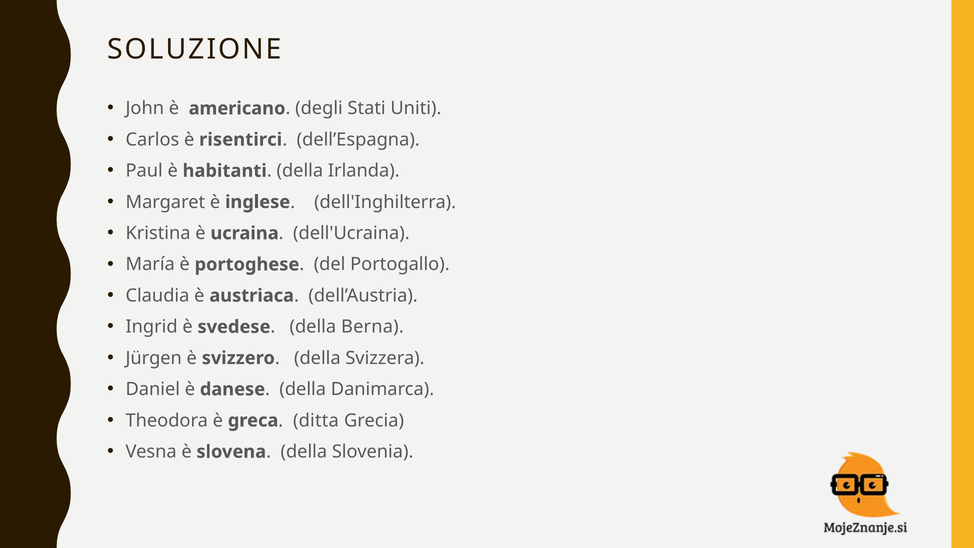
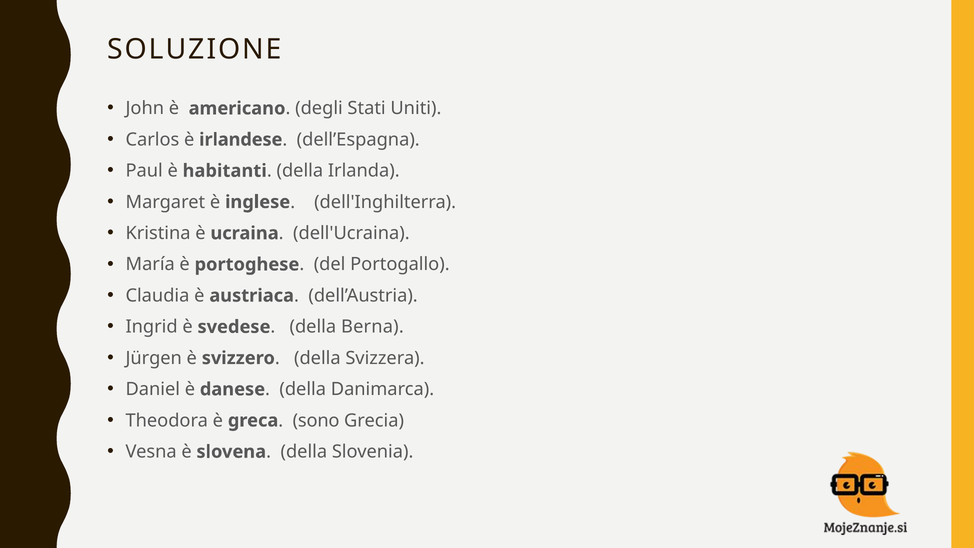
risentirci: risentirci -> irlandese
ditta: ditta -> sono
